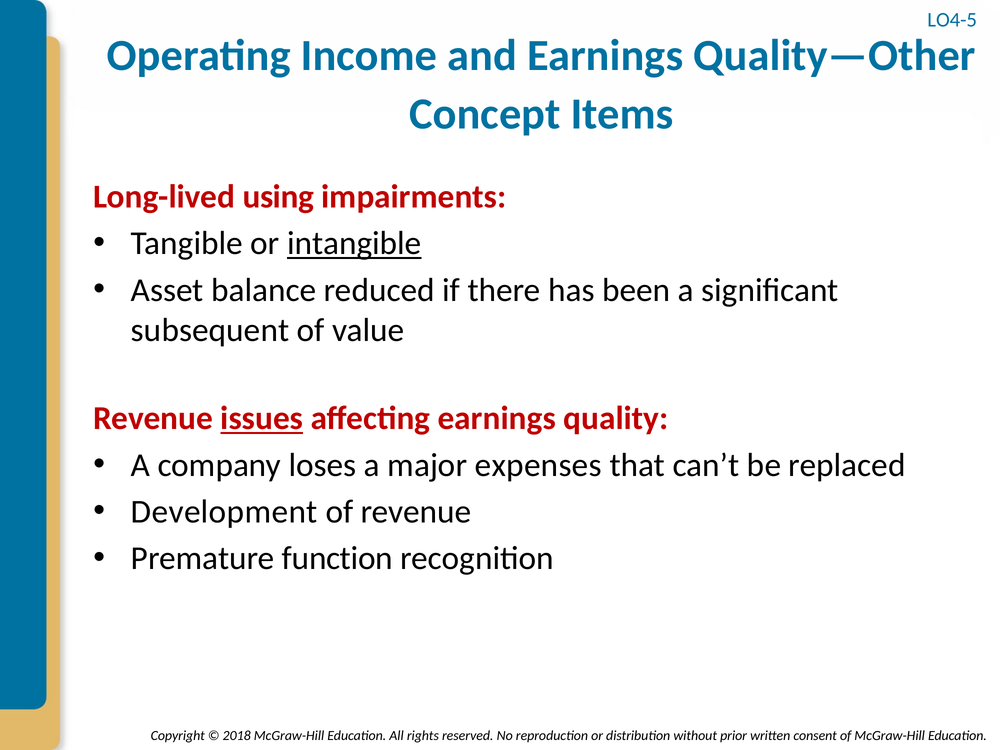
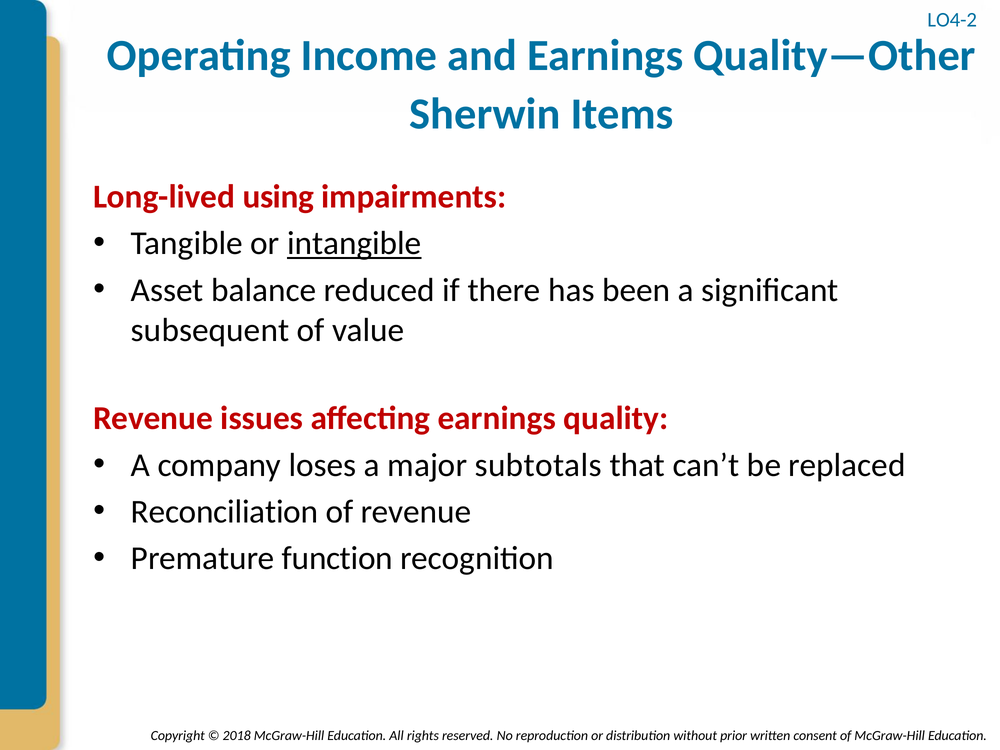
LO4-5: LO4-5 -> LO4-2
Concept: Concept -> Sherwin
issues underline: present -> none
expenses: expenses -> subtotals
Development: Development -> Reconciliation
